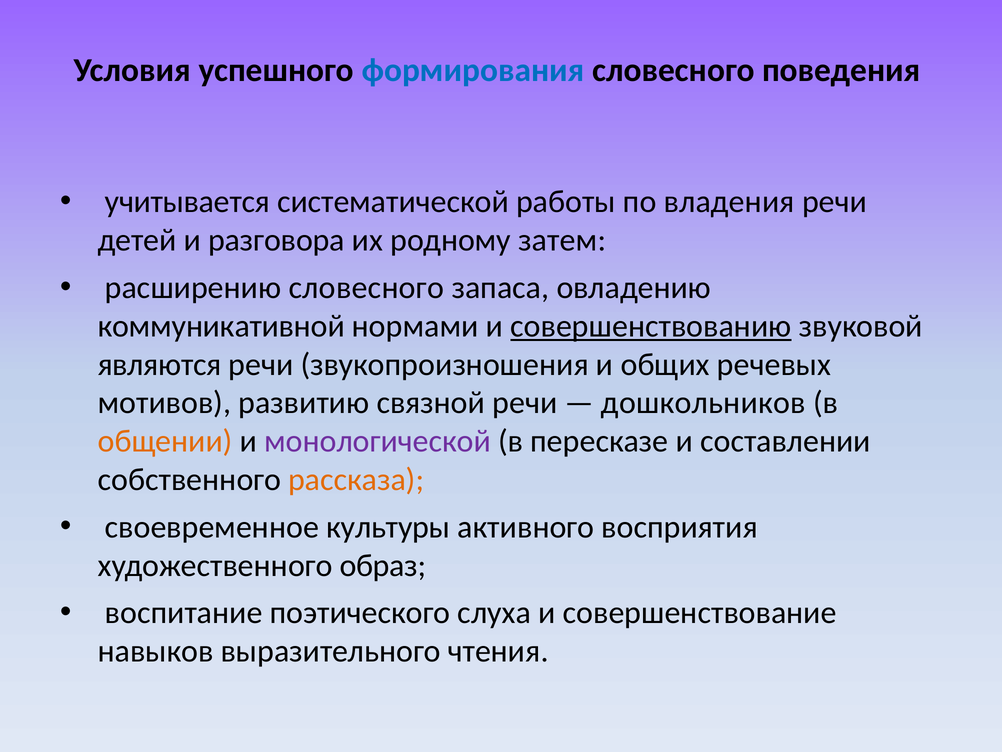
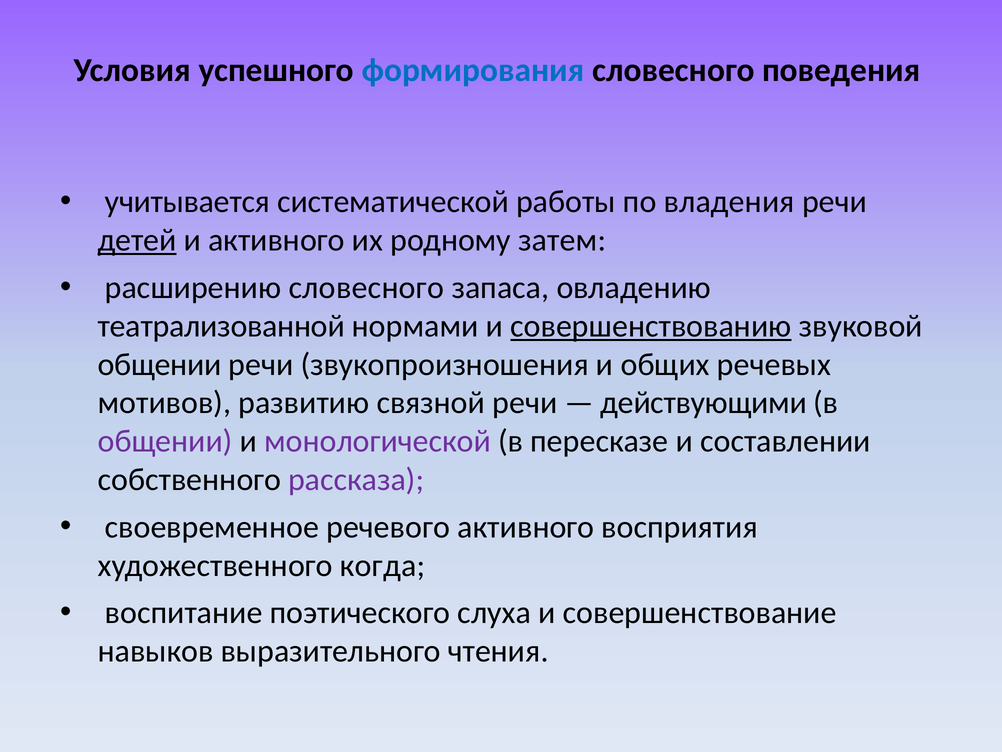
детей underline: none -> present
и разговора: разговора -> активного
коммуникативной: коммуникативной -> театрализованной
являются at (160, 364): являются -> общении
дошкольников: дошкольников -> действующими
общении at (165, 441) colour: orange -> purple
рассказа colour: orange -> purple
культуры: культуры -> речевого
образ: образ -> когда
